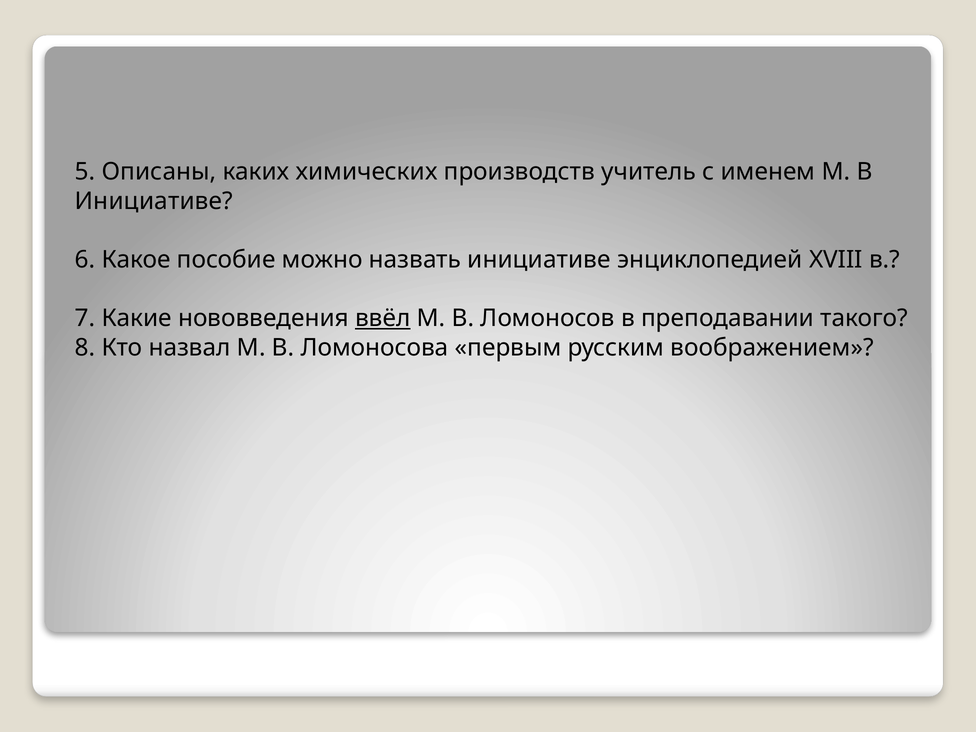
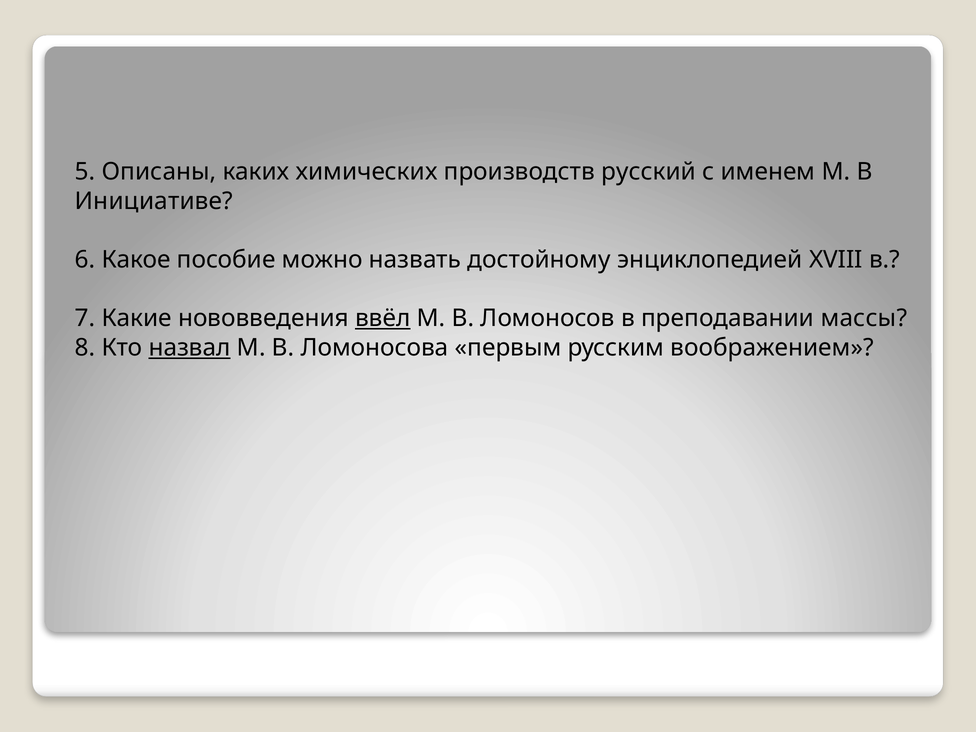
учитель: учитель -> русский
назвать инициативе: инициативе -> достойному
такого: такого -> массы
назвал underline: none -> present
